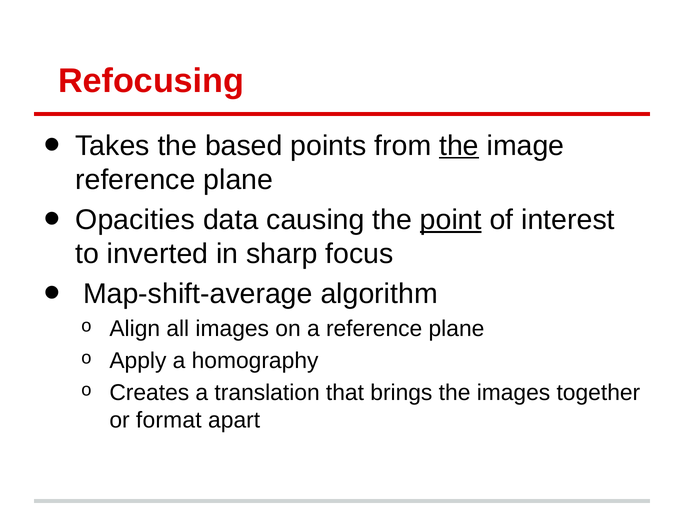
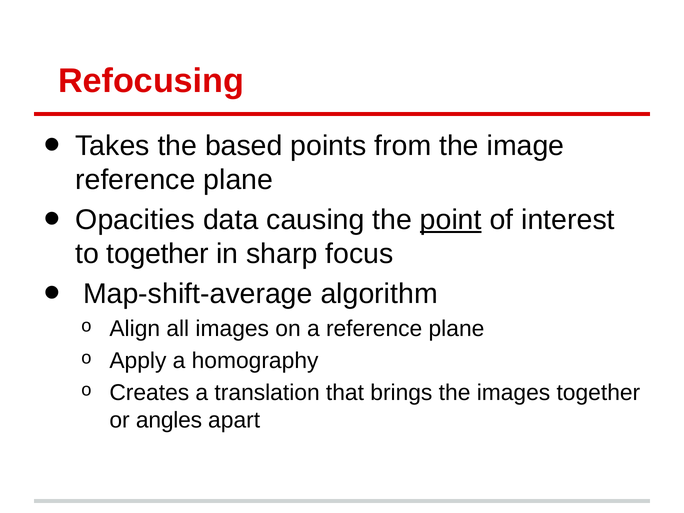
the at (459, 146) underline: present -> none
to inverted: inverted -> together
format: format -> angles
